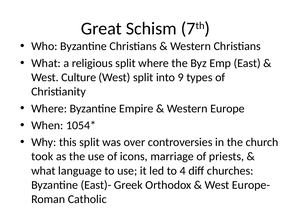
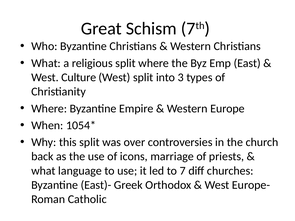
9: 9 -> 3
took: took -> back
4: 4 -> 7
